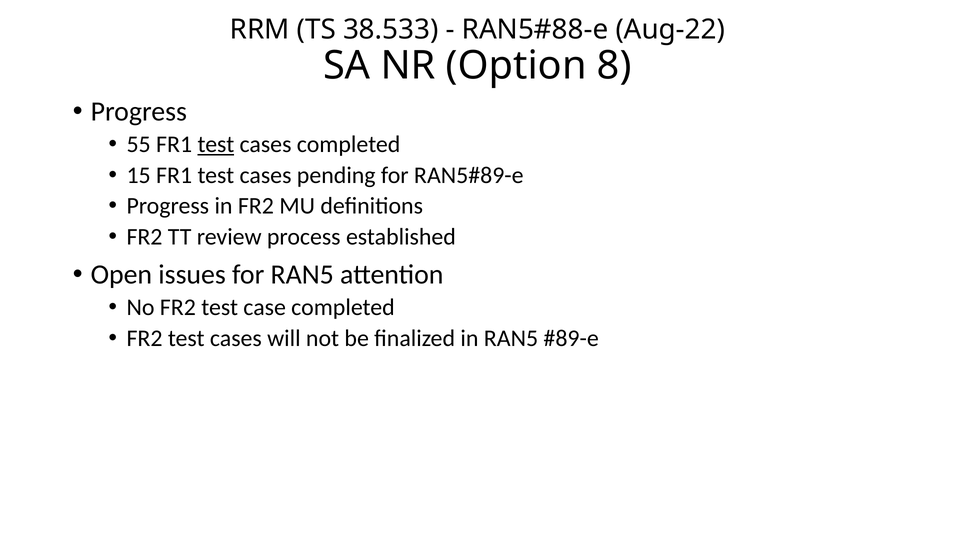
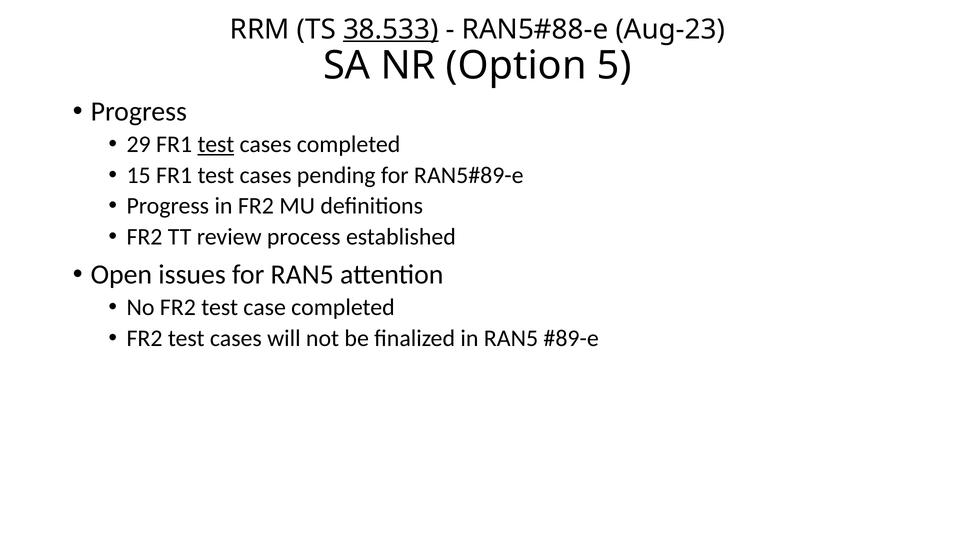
38.533 underline: none -> present
Aug-22: Aug-22 -> Aug-23
8: 8 -> 5
55: 55 -> 29
